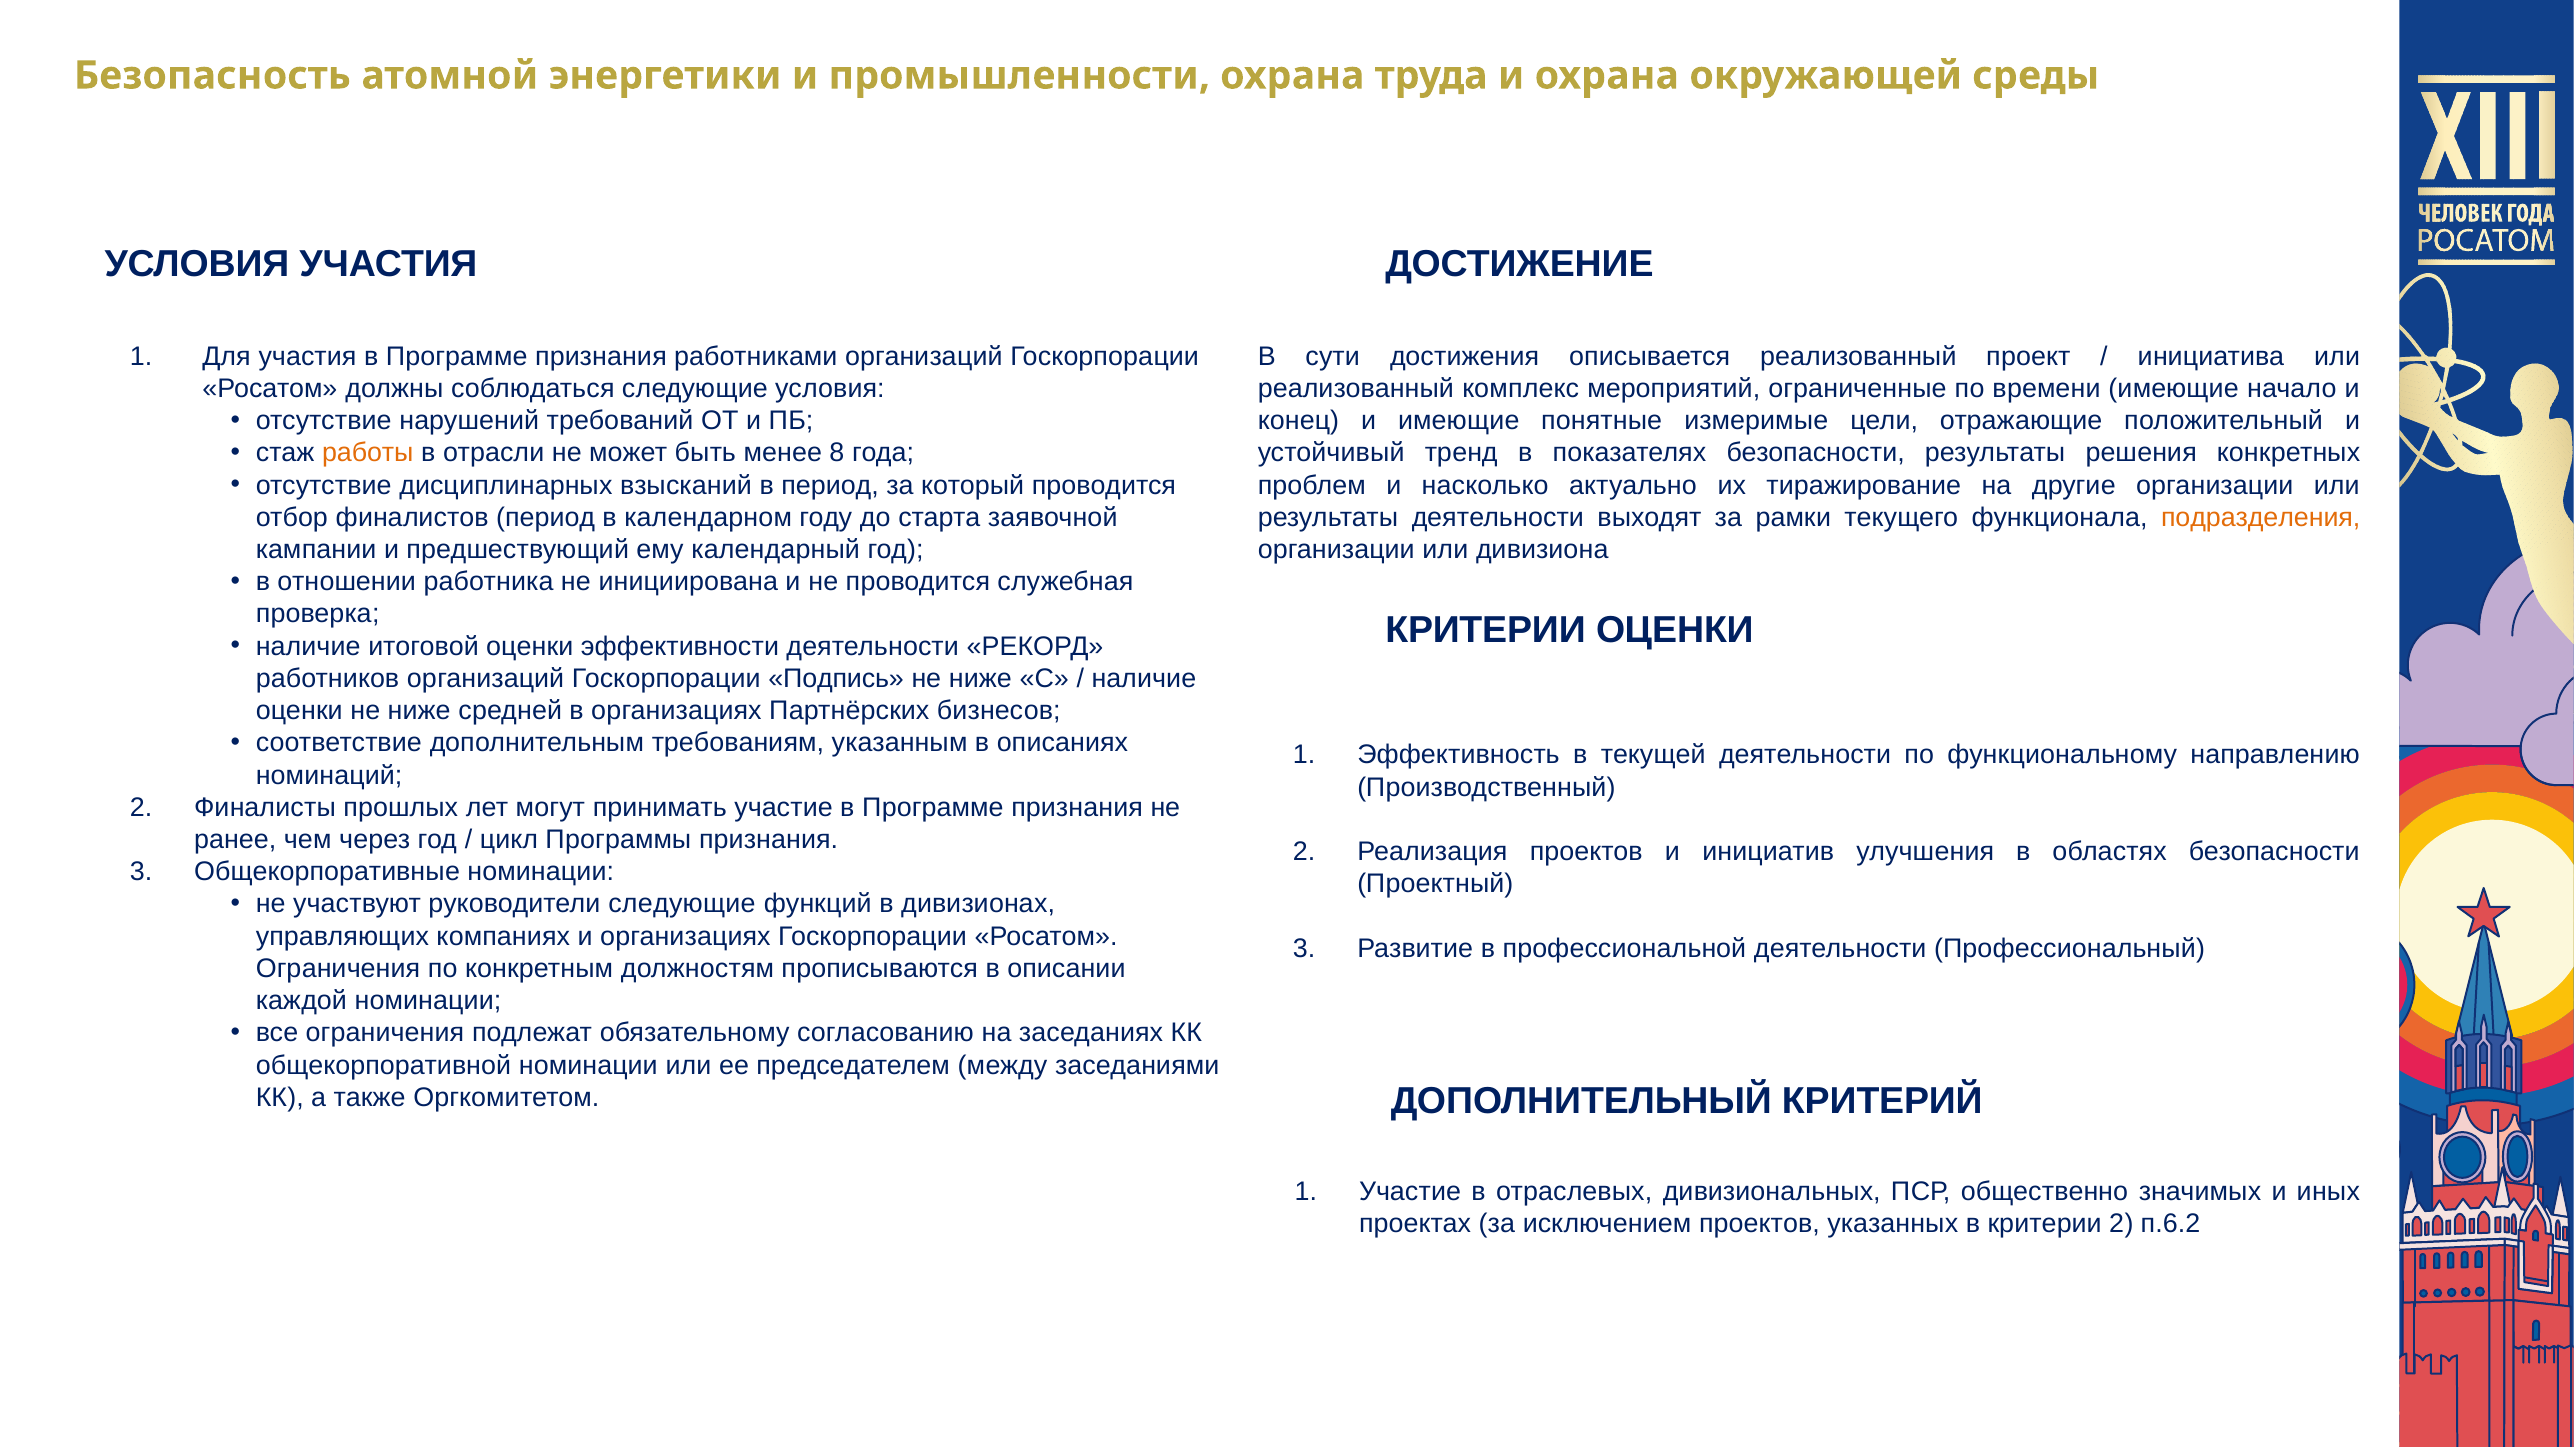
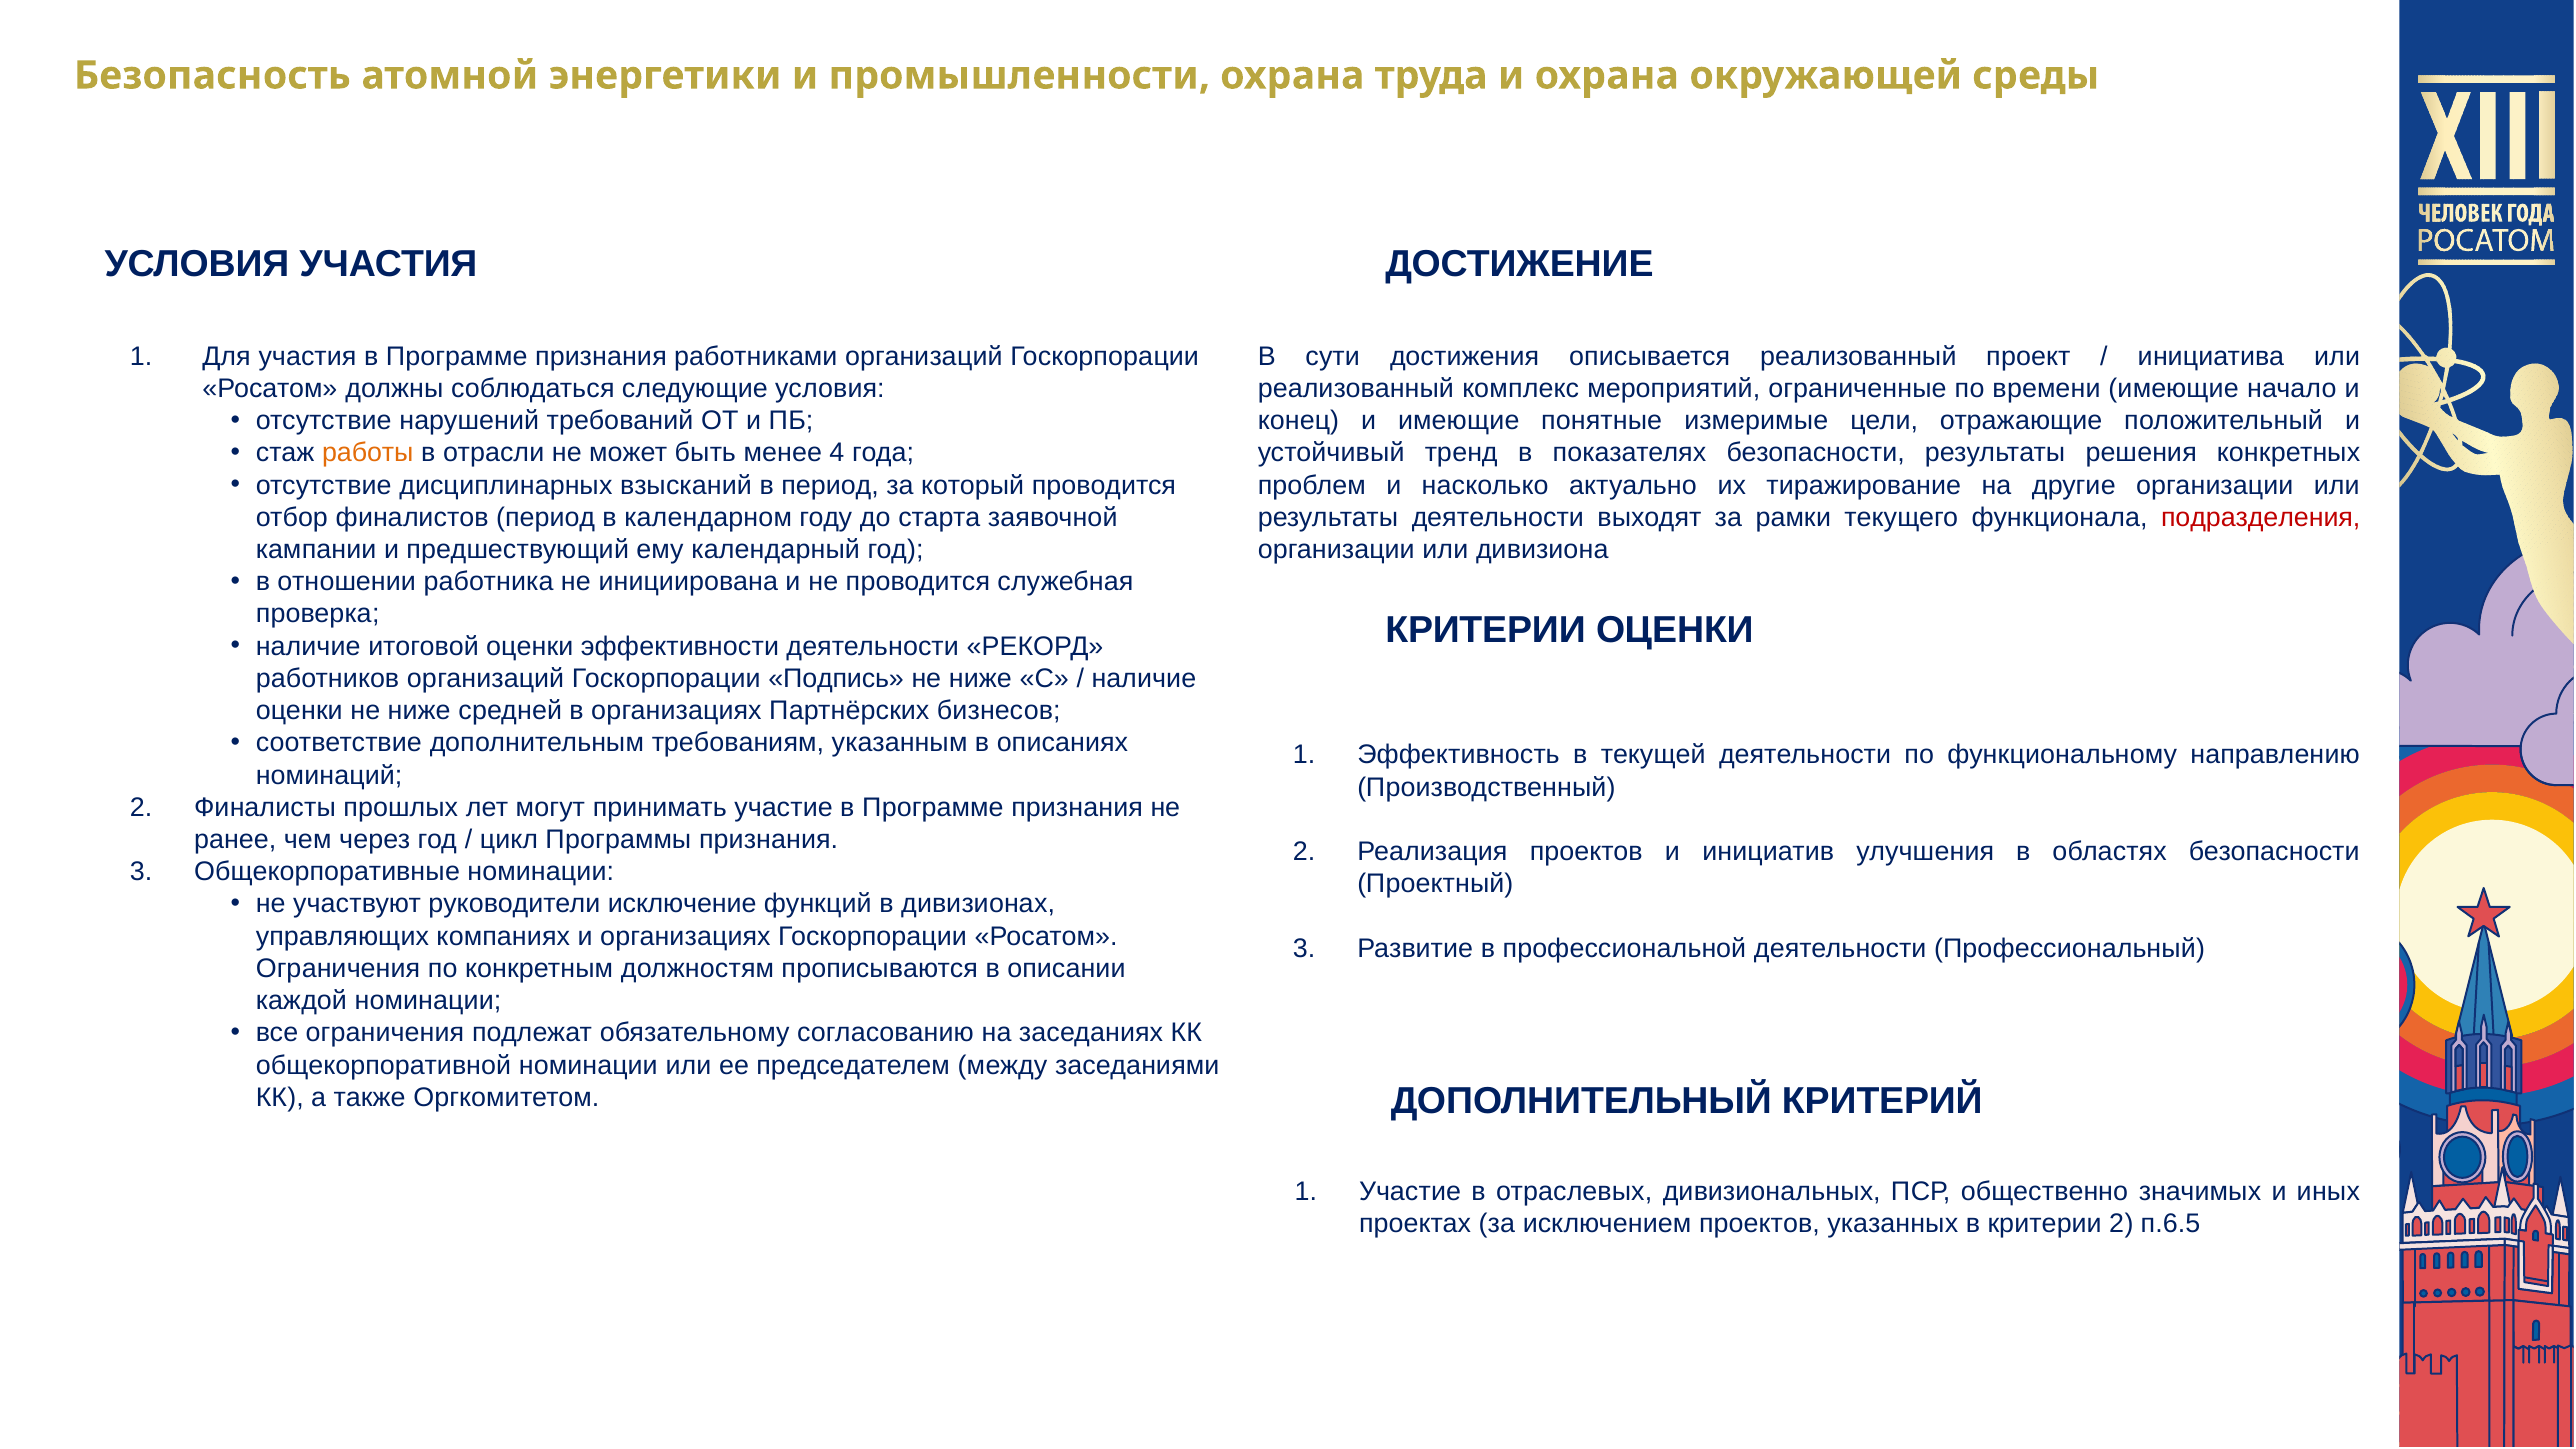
8: 8 -> 4
подразделения colour: orange -> red
руководители следующие: следующие -> исключение
п.6.2: п.6.2 -> п.6.5
